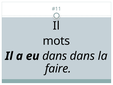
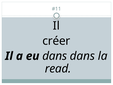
mots: mots -> créer
faire: faire -> read
